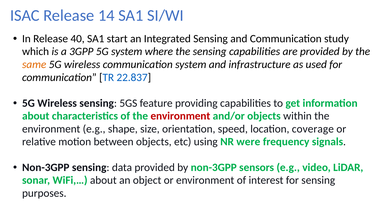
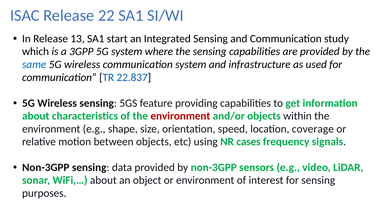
14: 14 -> 22
40: 40 -> 13
same colour: orange -> blue
were: were -> cases
